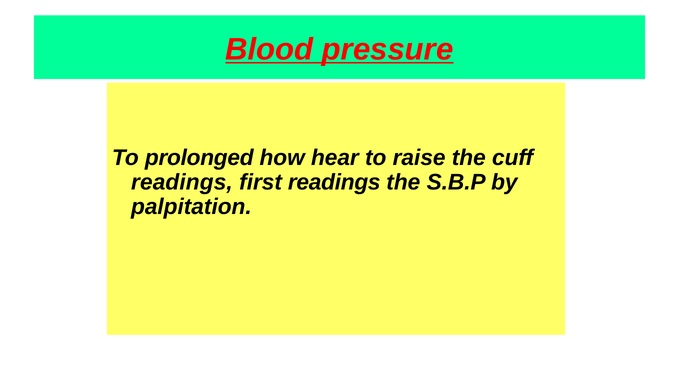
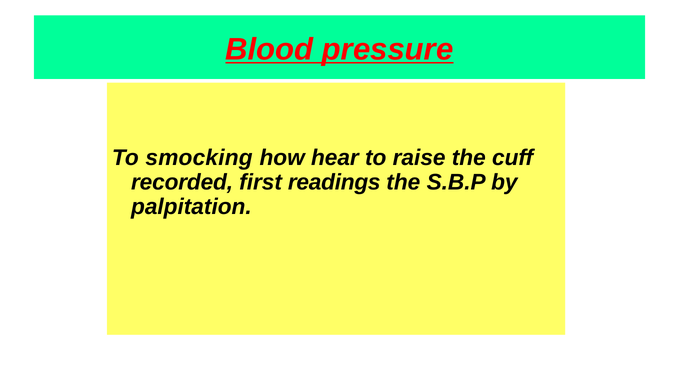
prolonged: prolonged -> smocking
readings at (182, 182): readings -> recorded
